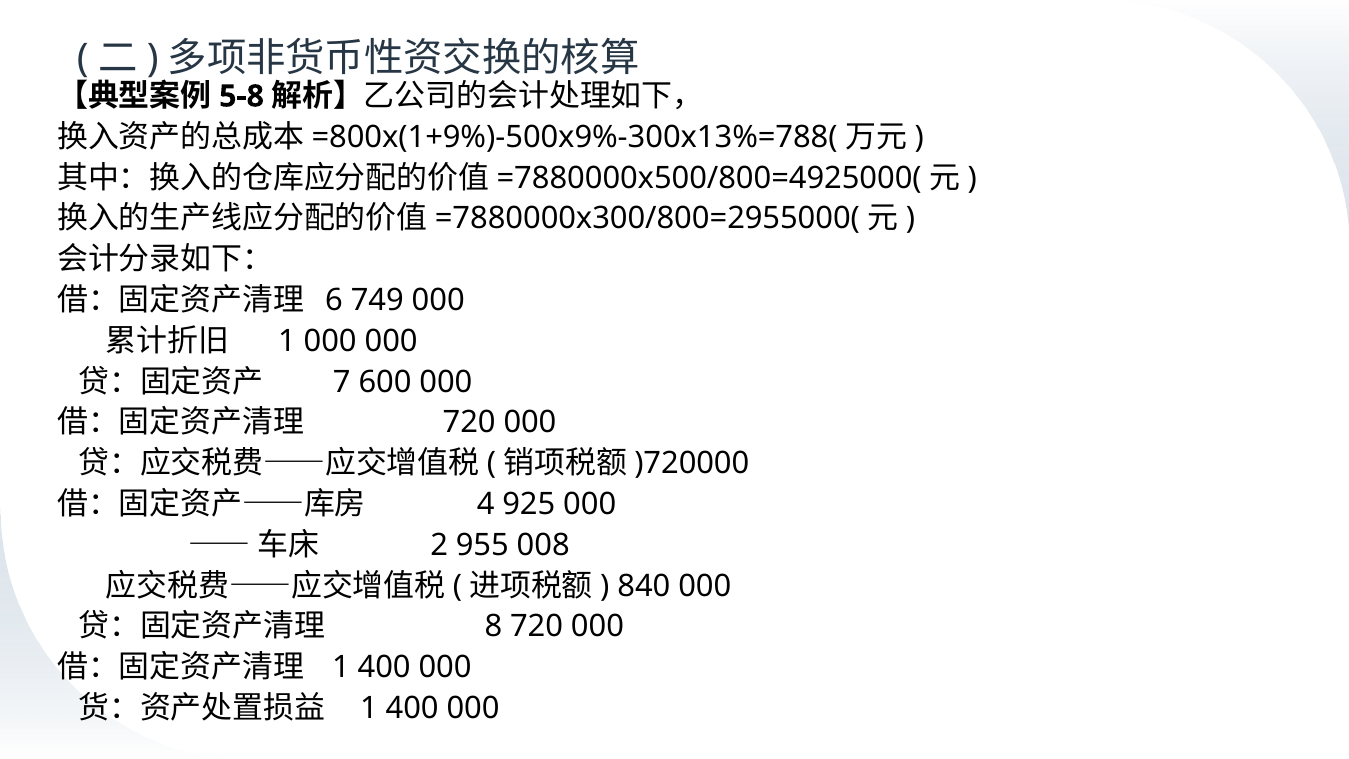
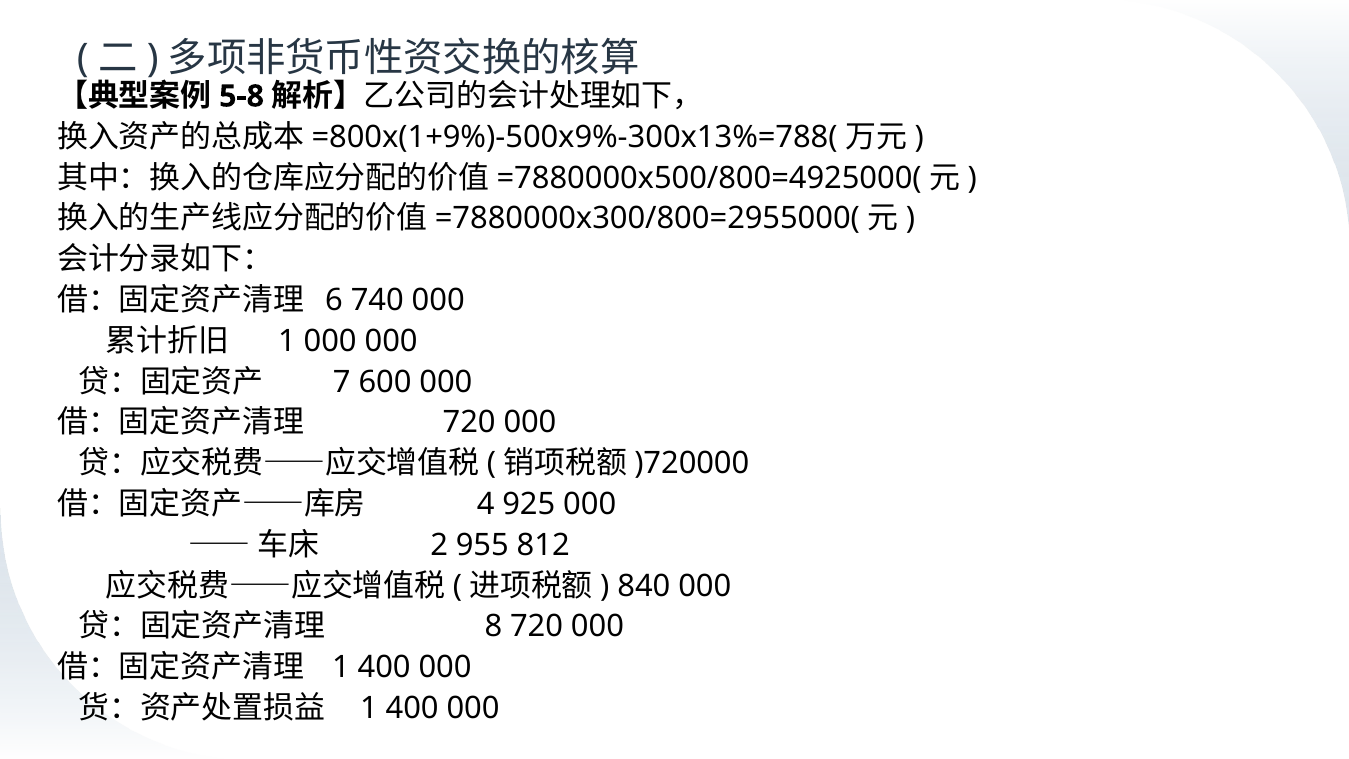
749: 749 -> 740
008: 008 -> 812
